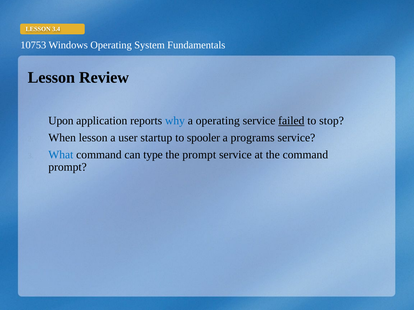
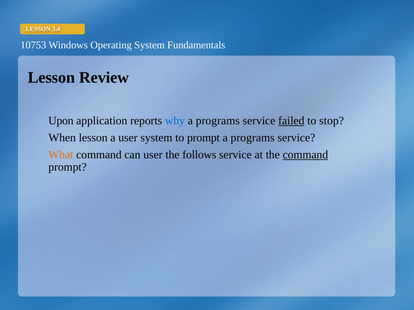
operating at (218, 121): operating -> programs
user startup: startup -> system
to spooler: spooler -> prompt
What colour: blue -> orange
can type: type -> user
the prompt: prompt -> follows
command at (305, 155) underline: none -> present
